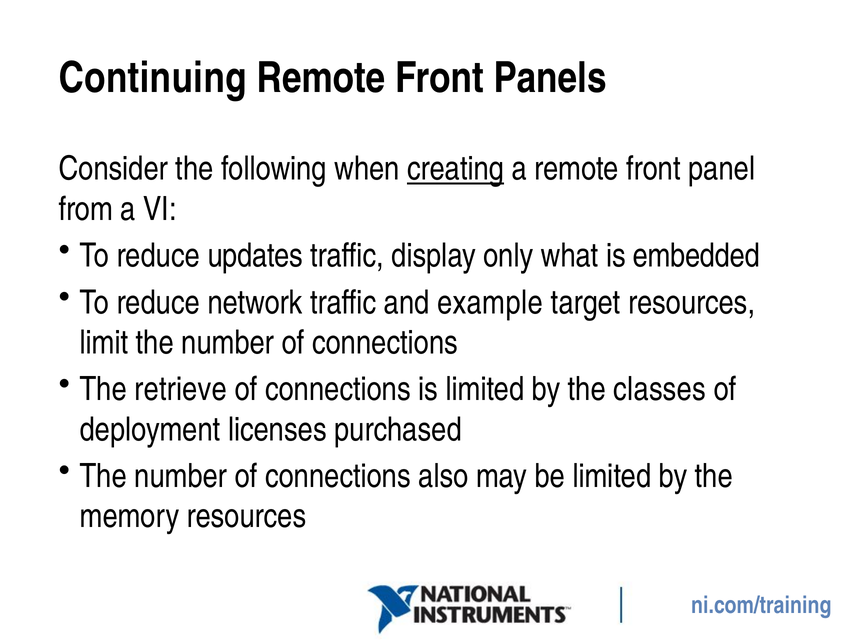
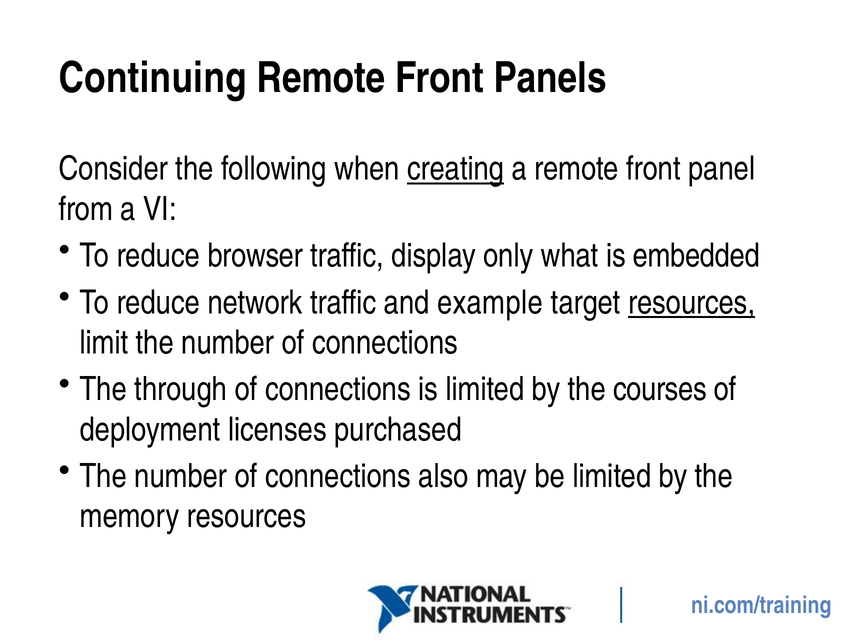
updates: updates -> browser
resources at (692, 302) underline: none -> present
retrieve: retrieve -> through
classes: classes -> courses
